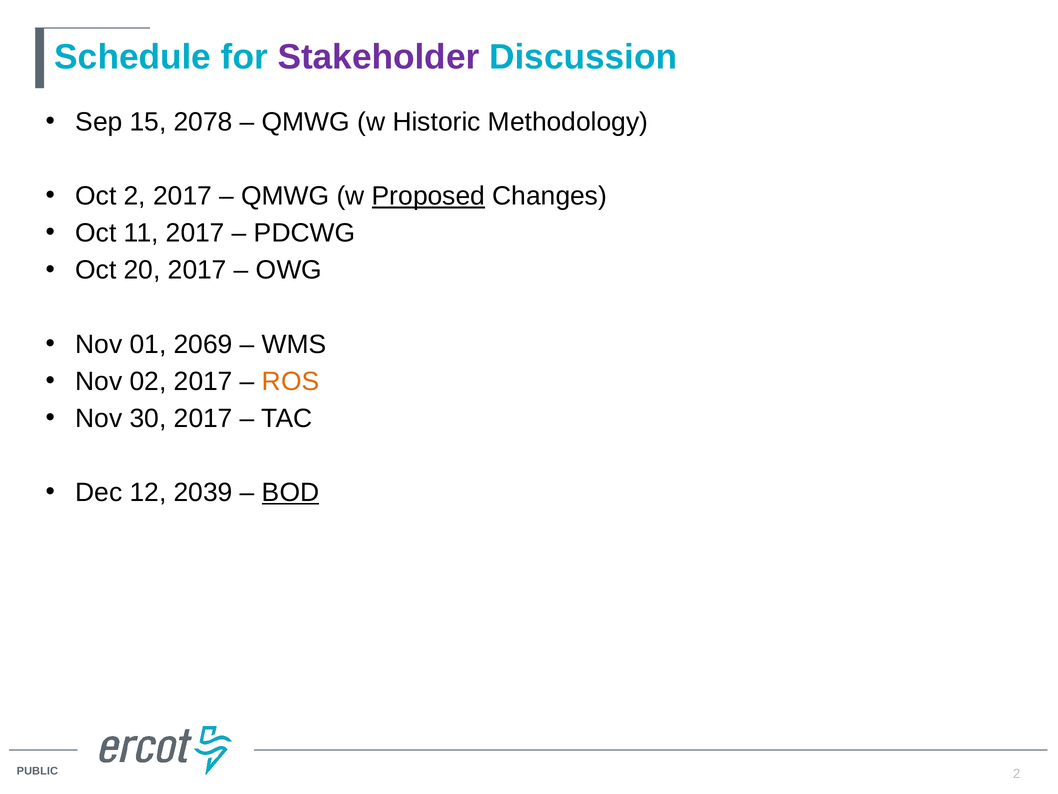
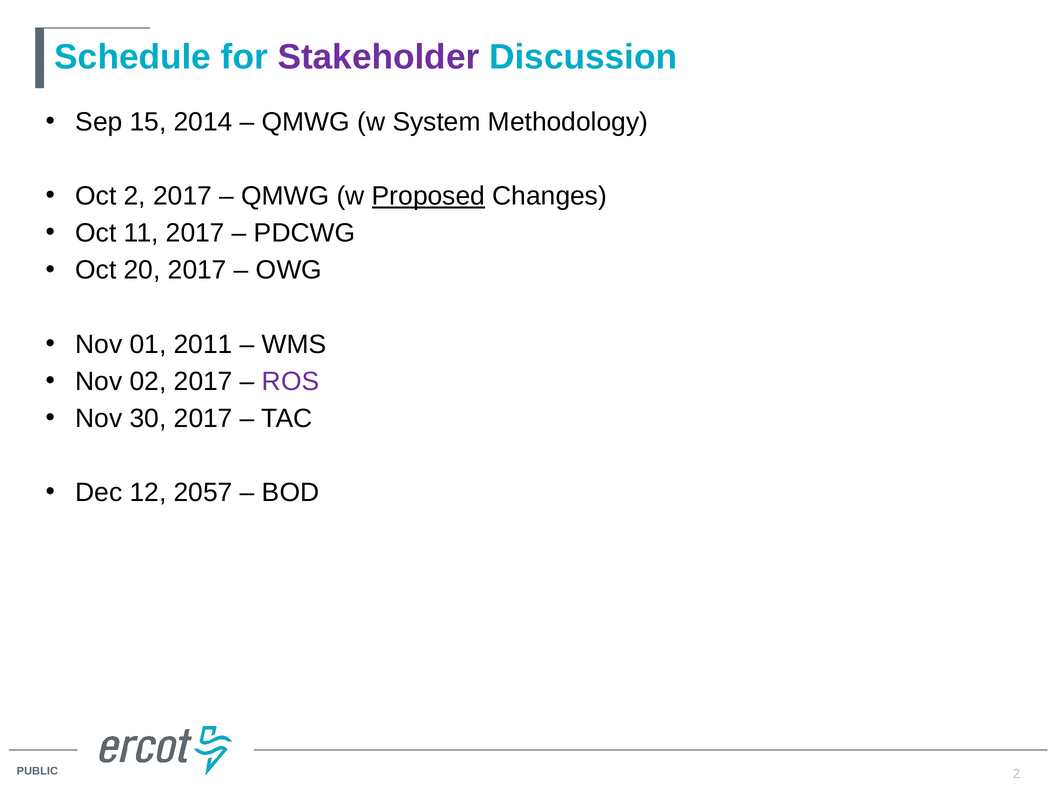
2078: 2078 -> 2014
Historic: Historic -> System
2069: 2069 -> 2011
ROS colour: orange -> purple
2039: 2039 -> 2057
BOD underline: present -> none
